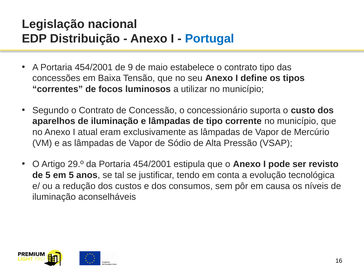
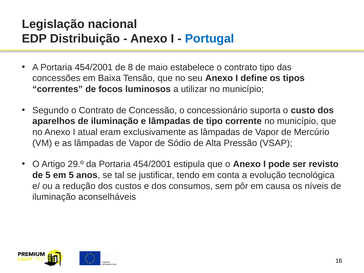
9: 9 -> 8
